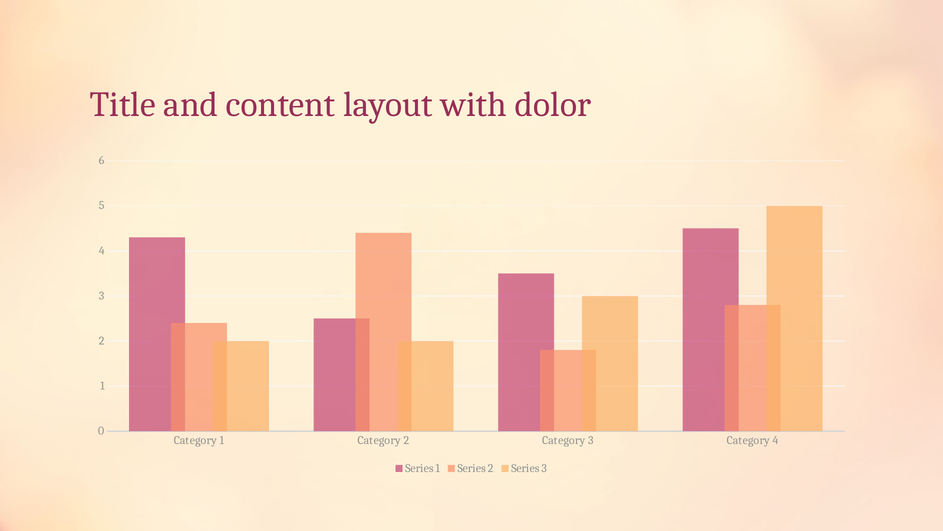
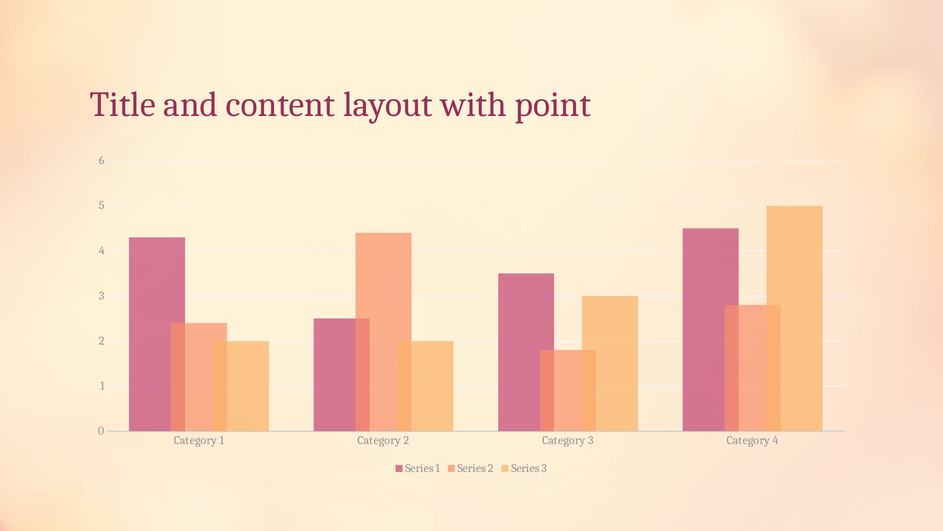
dolor: dolor -> point
